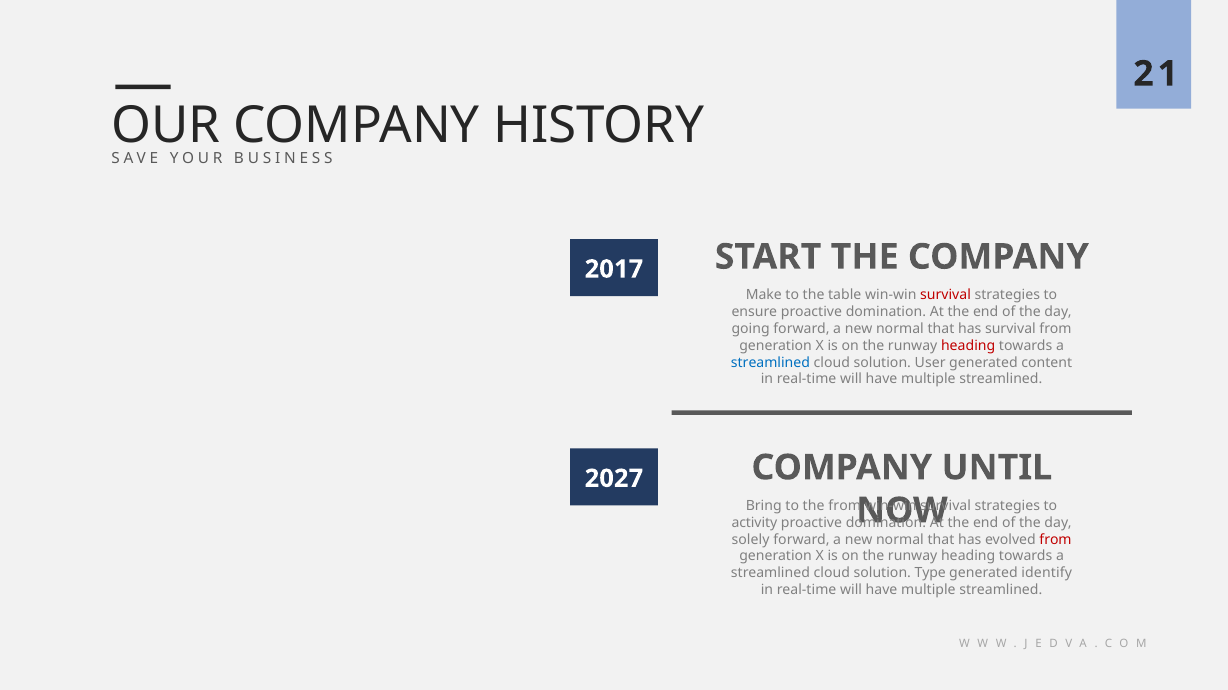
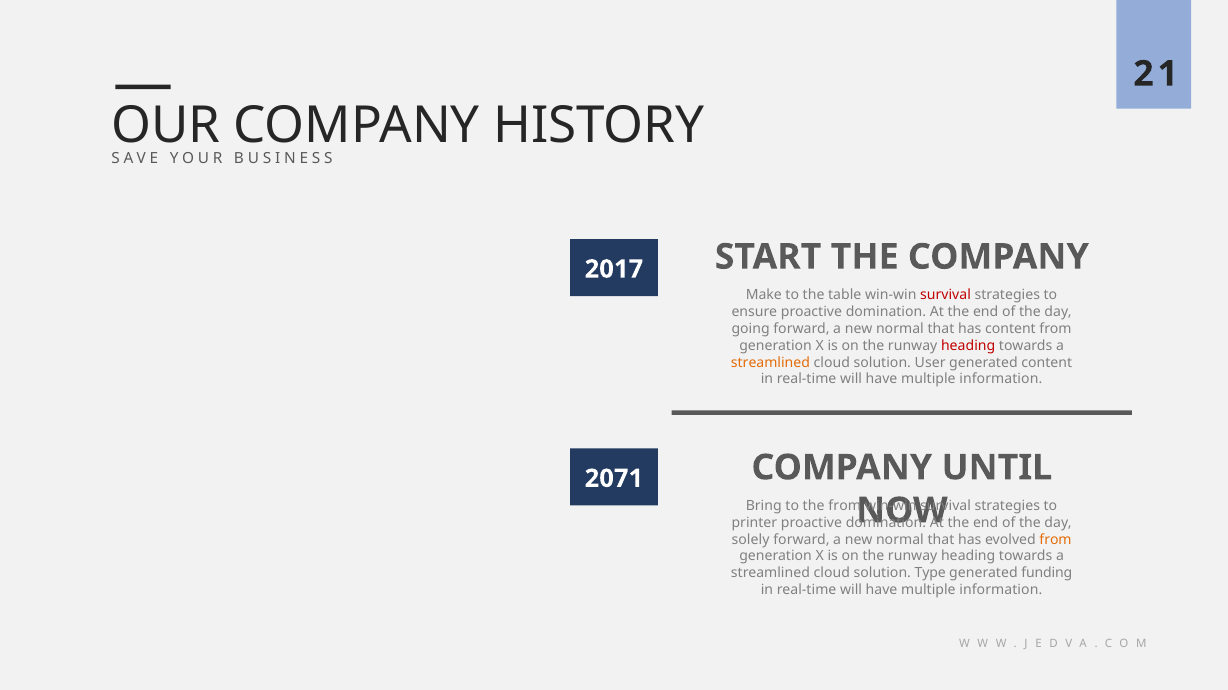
has survival: survival -> content
streamlined at (770, 363) colour: blue -> orange
streamlined at (1001, 380): streamlined -> information
2027: 2027 -> 2071
activity: activity -> printer
from at (1056, 540) colour: red -> orange
identify: identify -> funding
streamlined at (1001, 591): streamlined -> information
